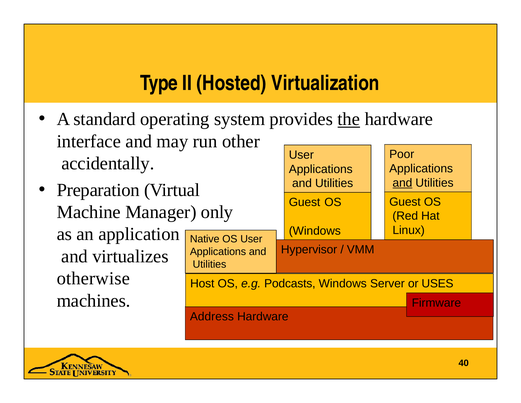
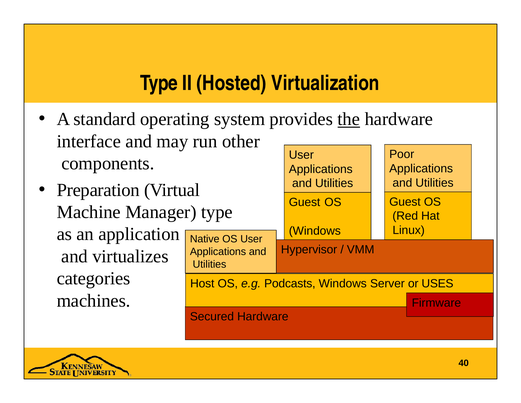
accidentally: accidentally -> components
and at (402, 183) underline: present -> none
Manager only: only -> type
otherwise: otherwise -> categories
Address: Address -> Secured
